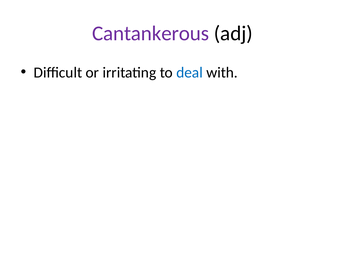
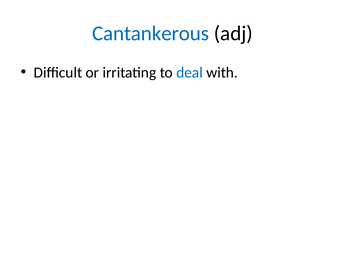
Cantankerous colour: purple -> blue
